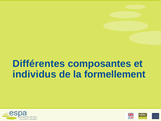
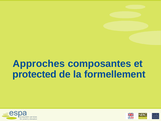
Différentes: Différentes -> Approches
individus: individus -> protected
